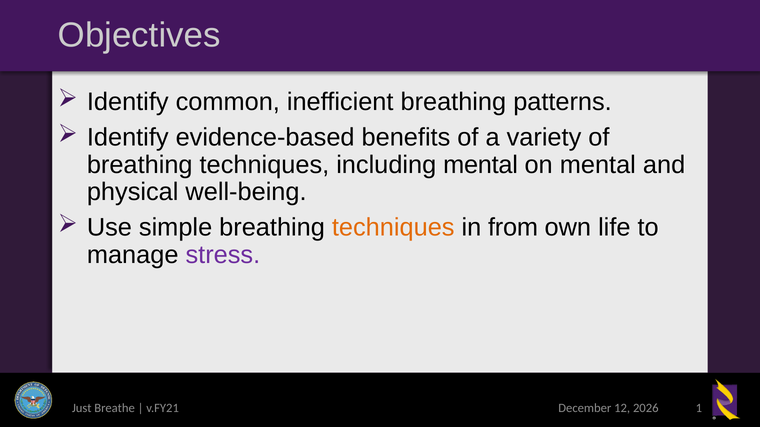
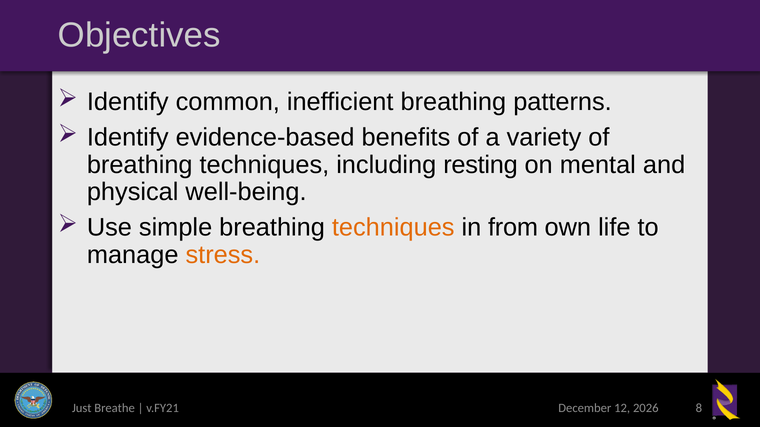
including mental: mental -> resting
stress colour: purple -> orange
1: 1 -> 8
